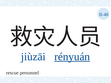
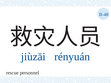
rényuán underline: present -> none
